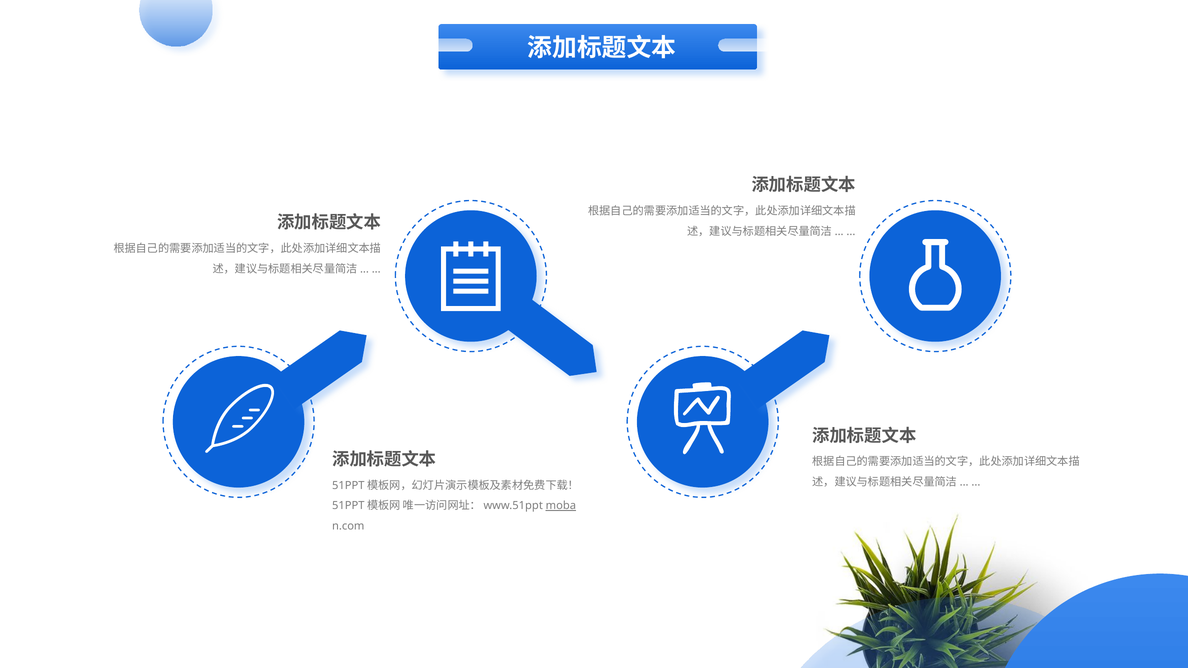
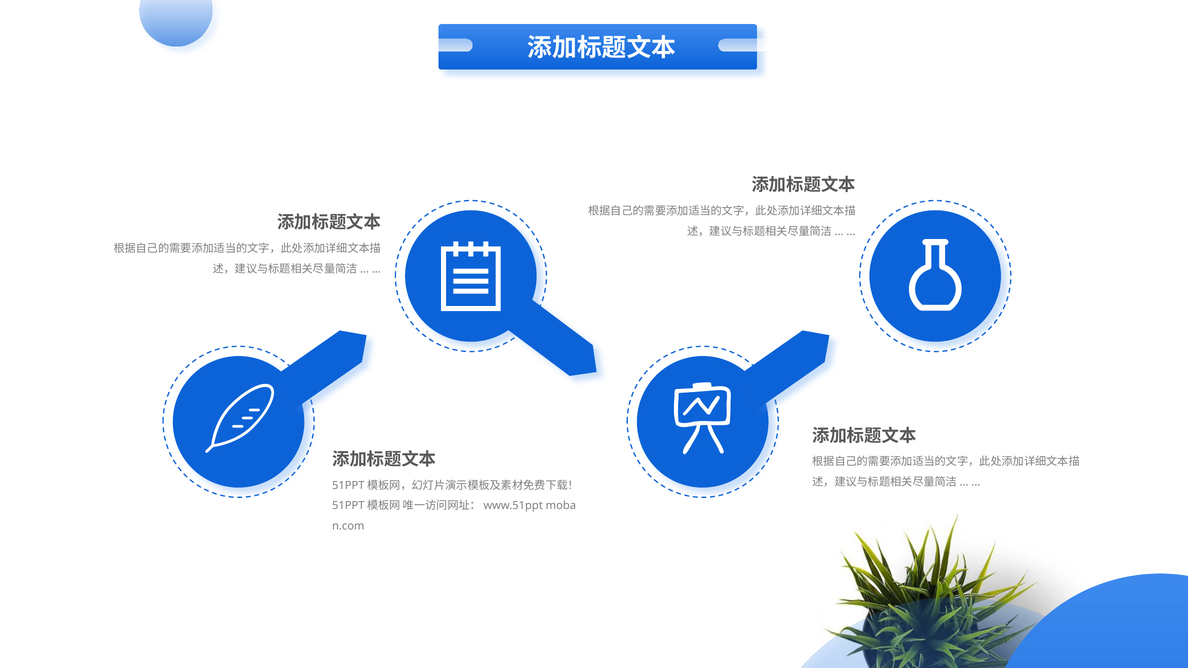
moba underline: present -> none
